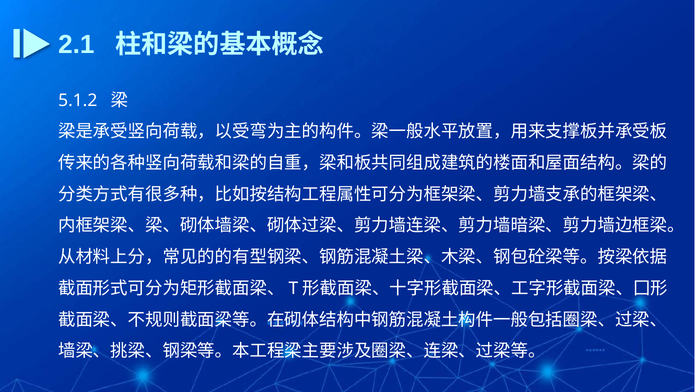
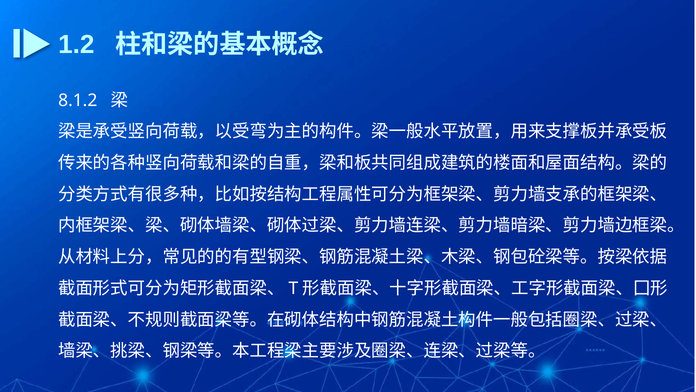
2.1: 2.1 -> 1.2
5.1.2: 5.1.2 -> 8.1.2
